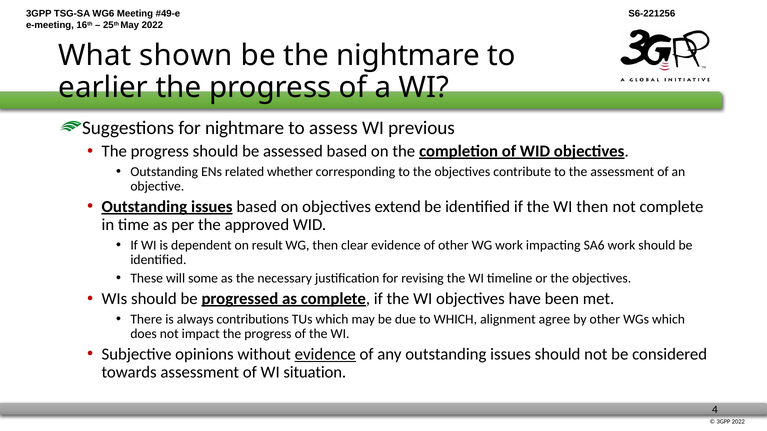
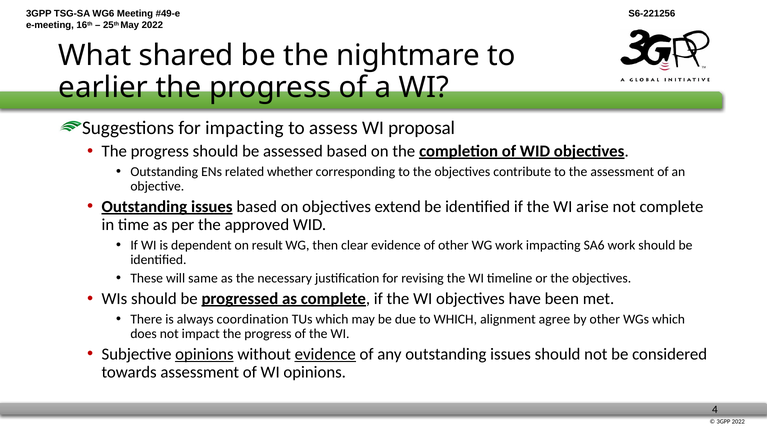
shown: shown -> shared
for nightmare: nightmare -> impacting
previous: previous -> proposal
WI then: then -> arise
some: some -> same
contributions: contributions -> coordination
opinions at (204, 354) underline: none -> present
WI situation: situation -> opinions
